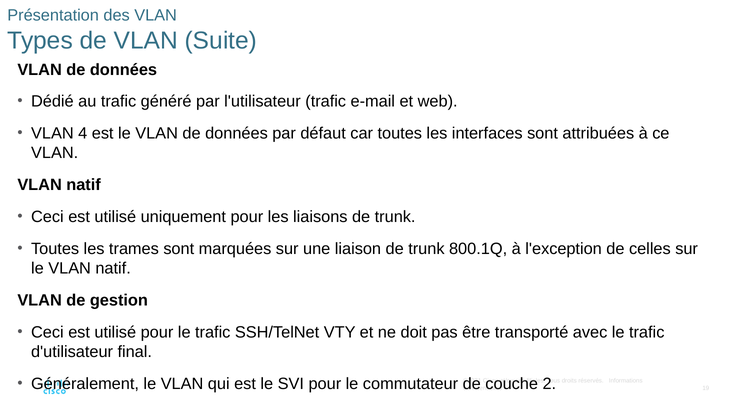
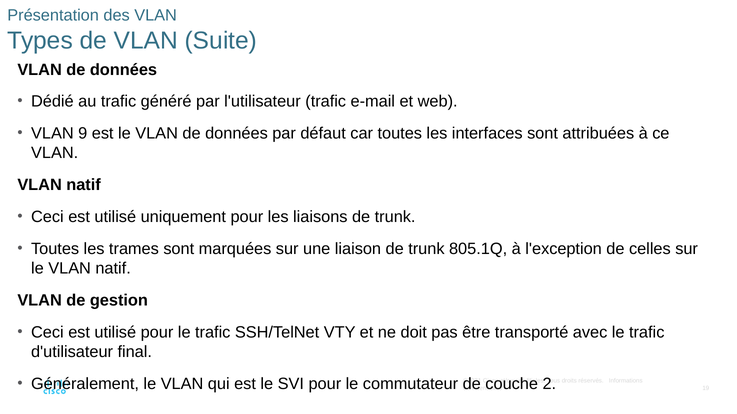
4: 4 -> 9
800.1Q: 800.1Q -> 805.1Q
